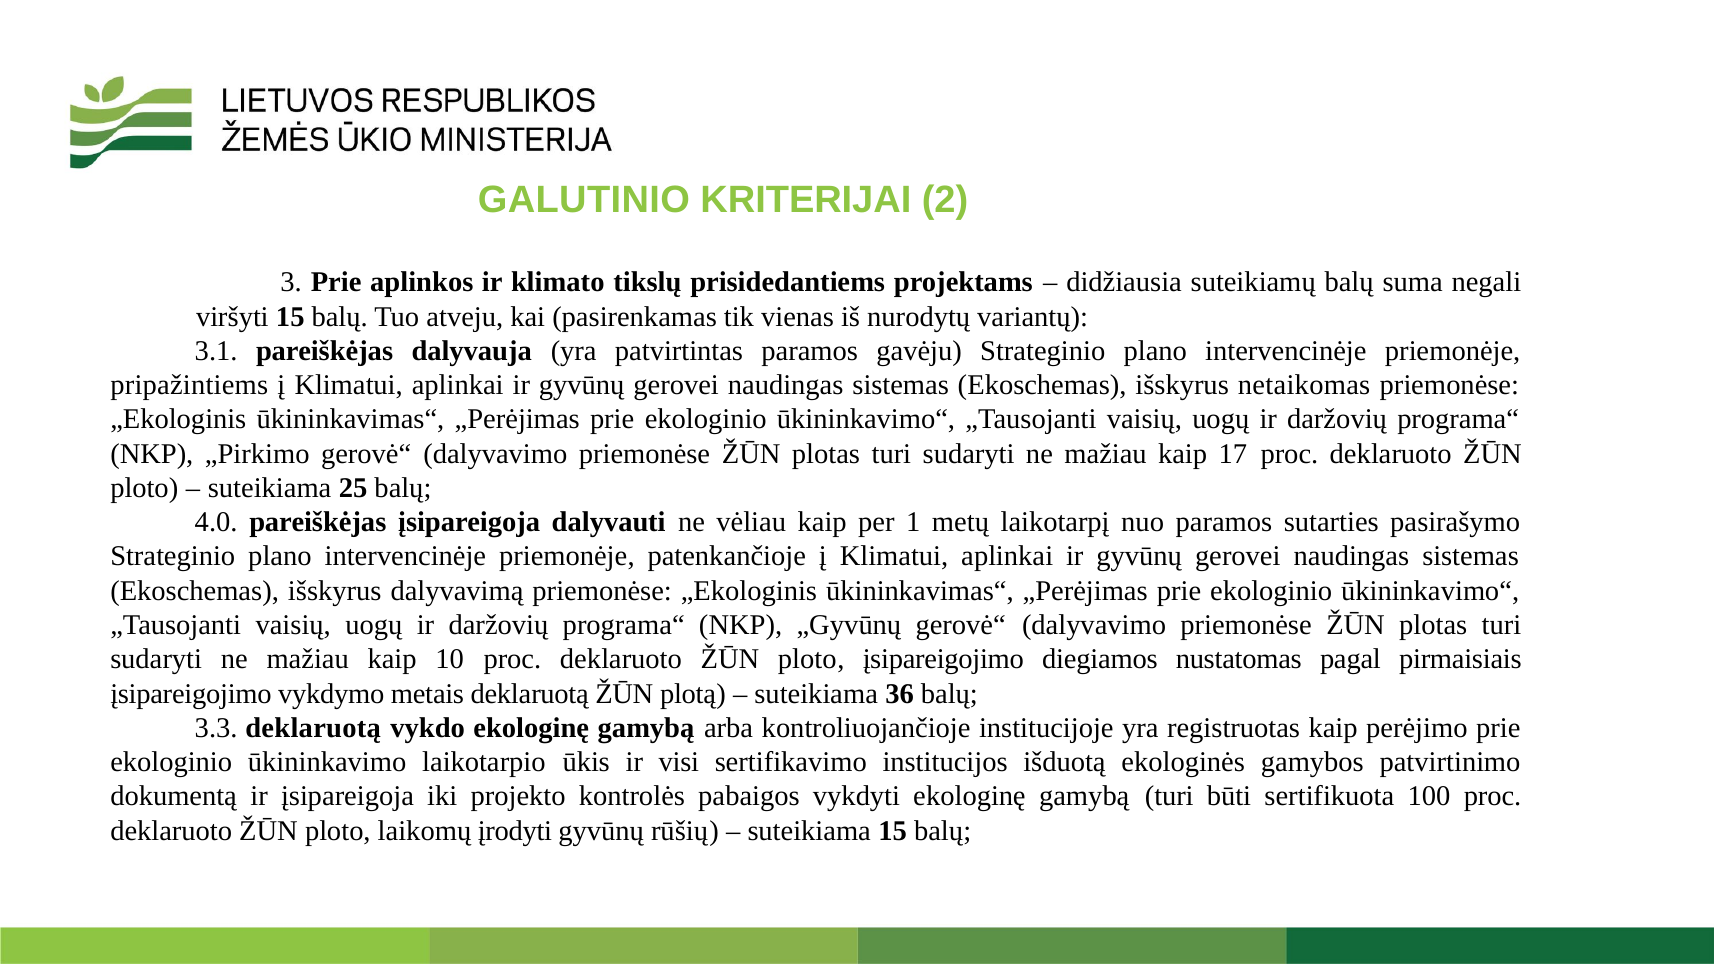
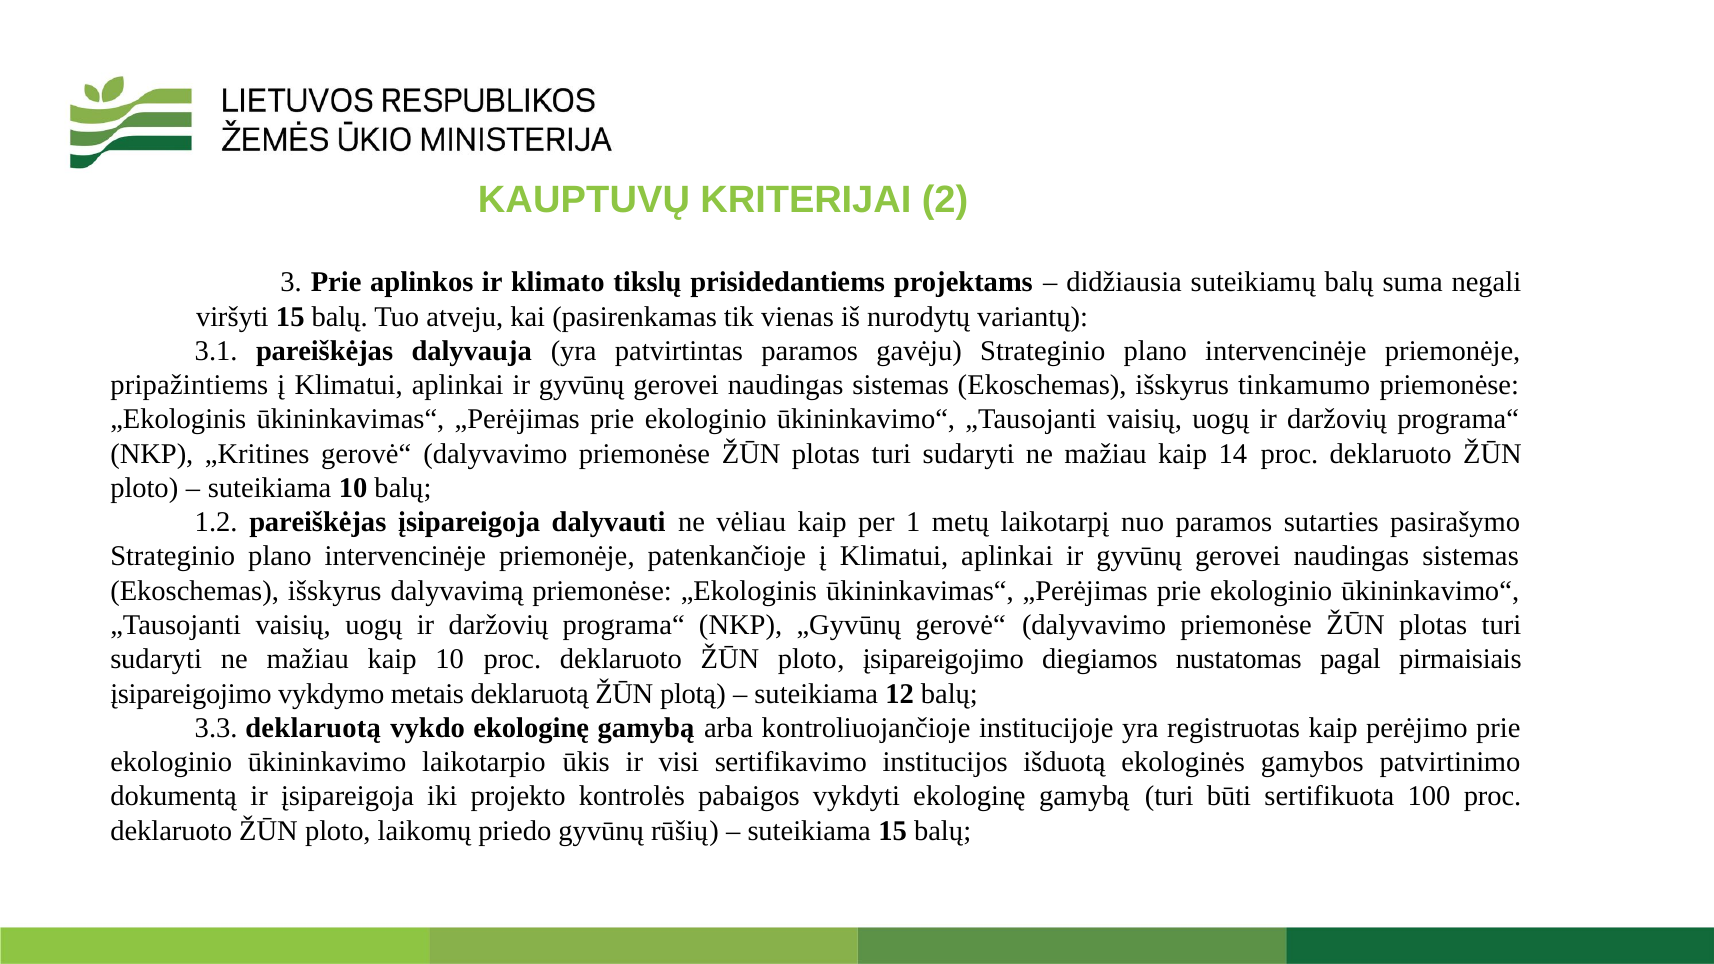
GALUTINIO: GALUTINIO -> KAUPTUVŲ
netaikomas: netaikomas -> tinkamumo
„Pirkimo: „Pirkimo -> „Kritines
17: 17 -> 14
suteikiama 25: 25 -> 10
4.0: 4.0 -> 1.2
36: 36 -> 12
įrodyti: įrodyti -> priedo
